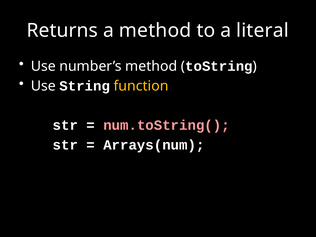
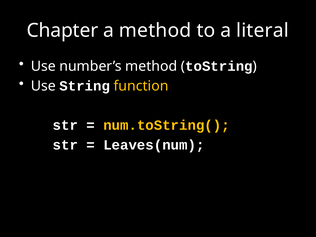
Returns: Returns -> Chapter
num.toString( colour: pink -> yellow
Arrays(num: Arrays(num -> Leaves(num
